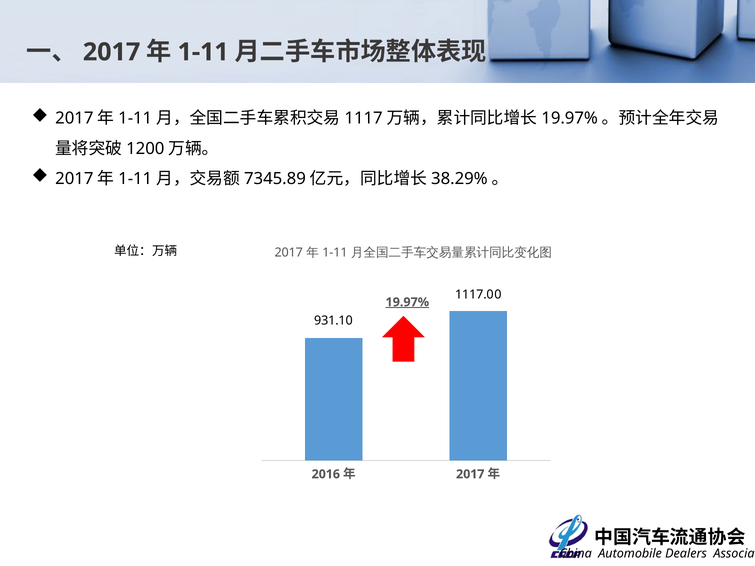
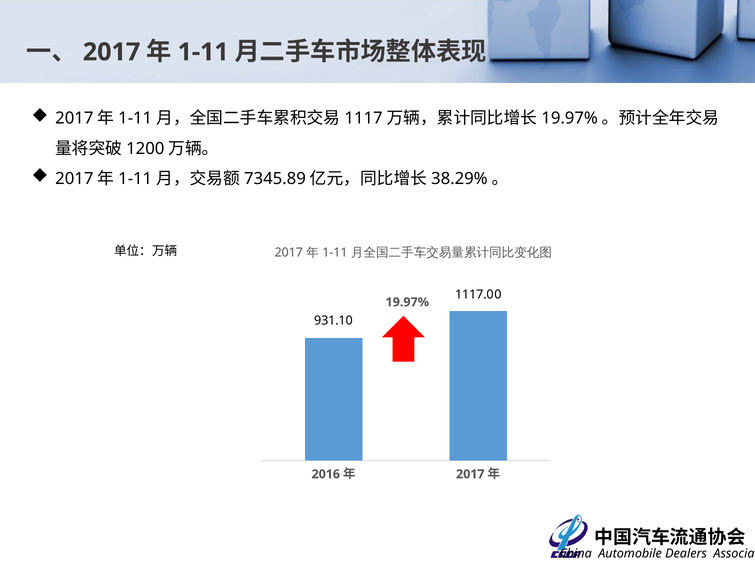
19.97% underline: present -> none
